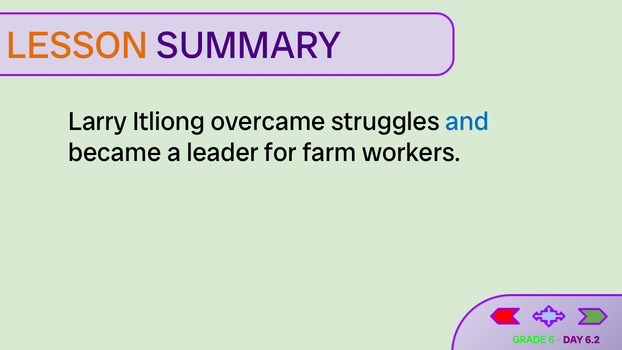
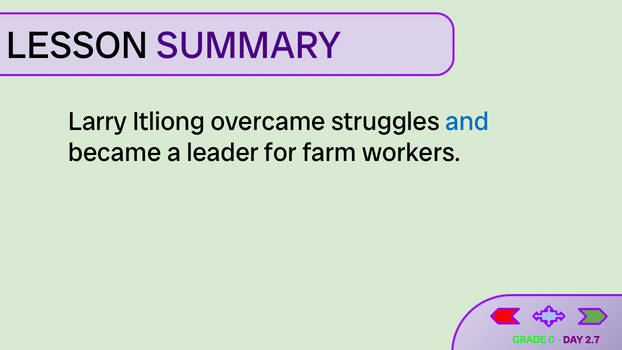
LESSON colour: orange -> black
6: 6 -> 0
6.2: 6.2 -> 2.7
